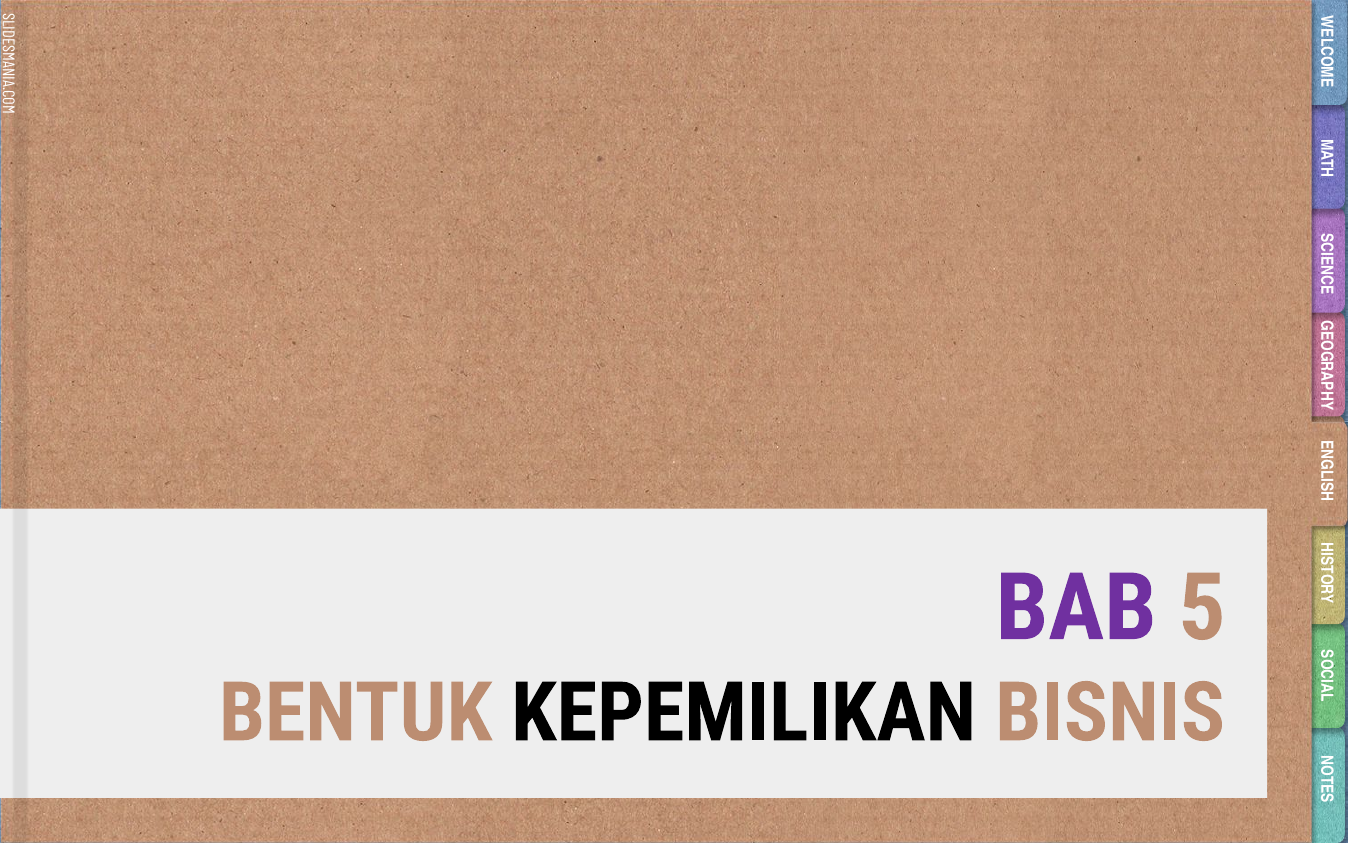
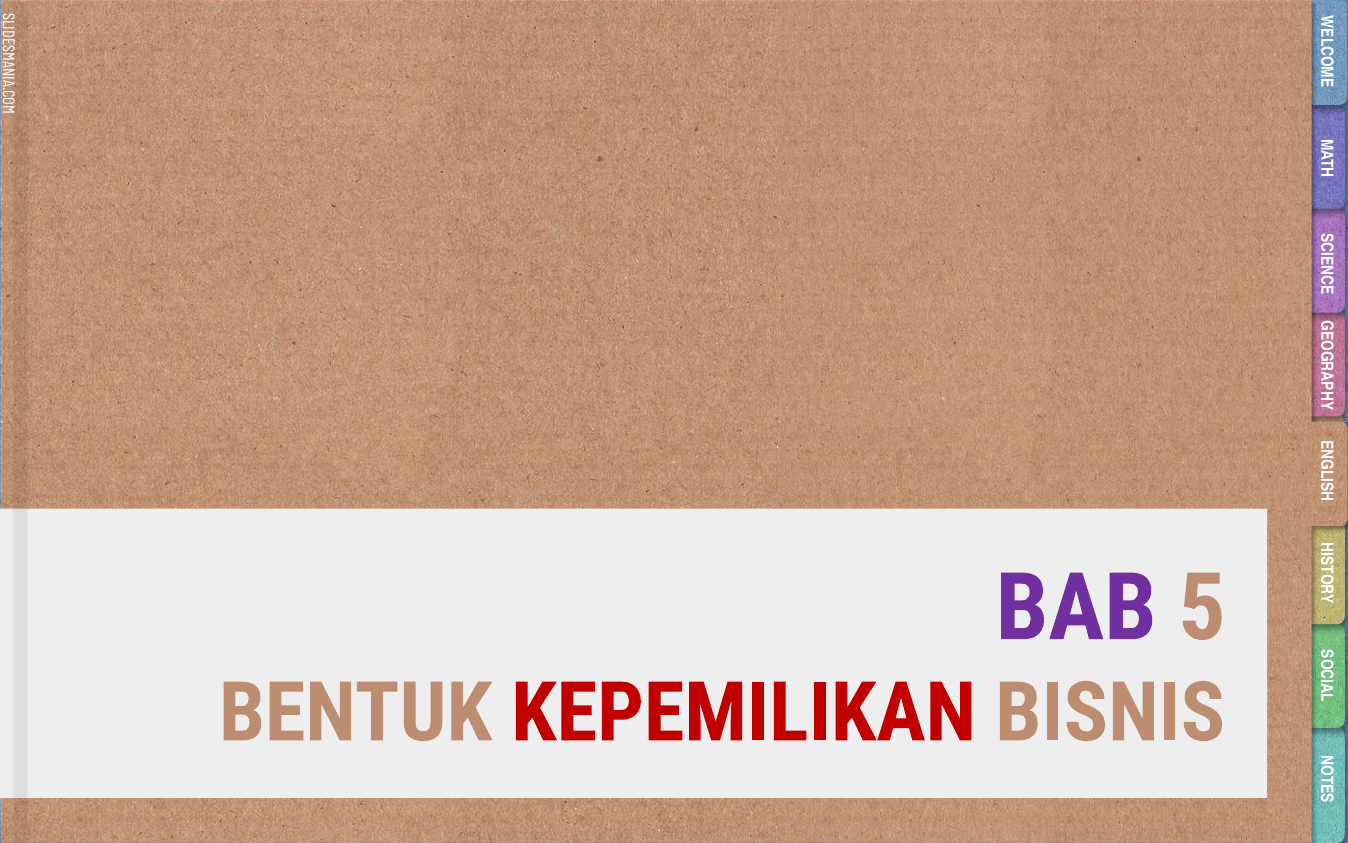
KEPEMILIKAN colour: black -> red
